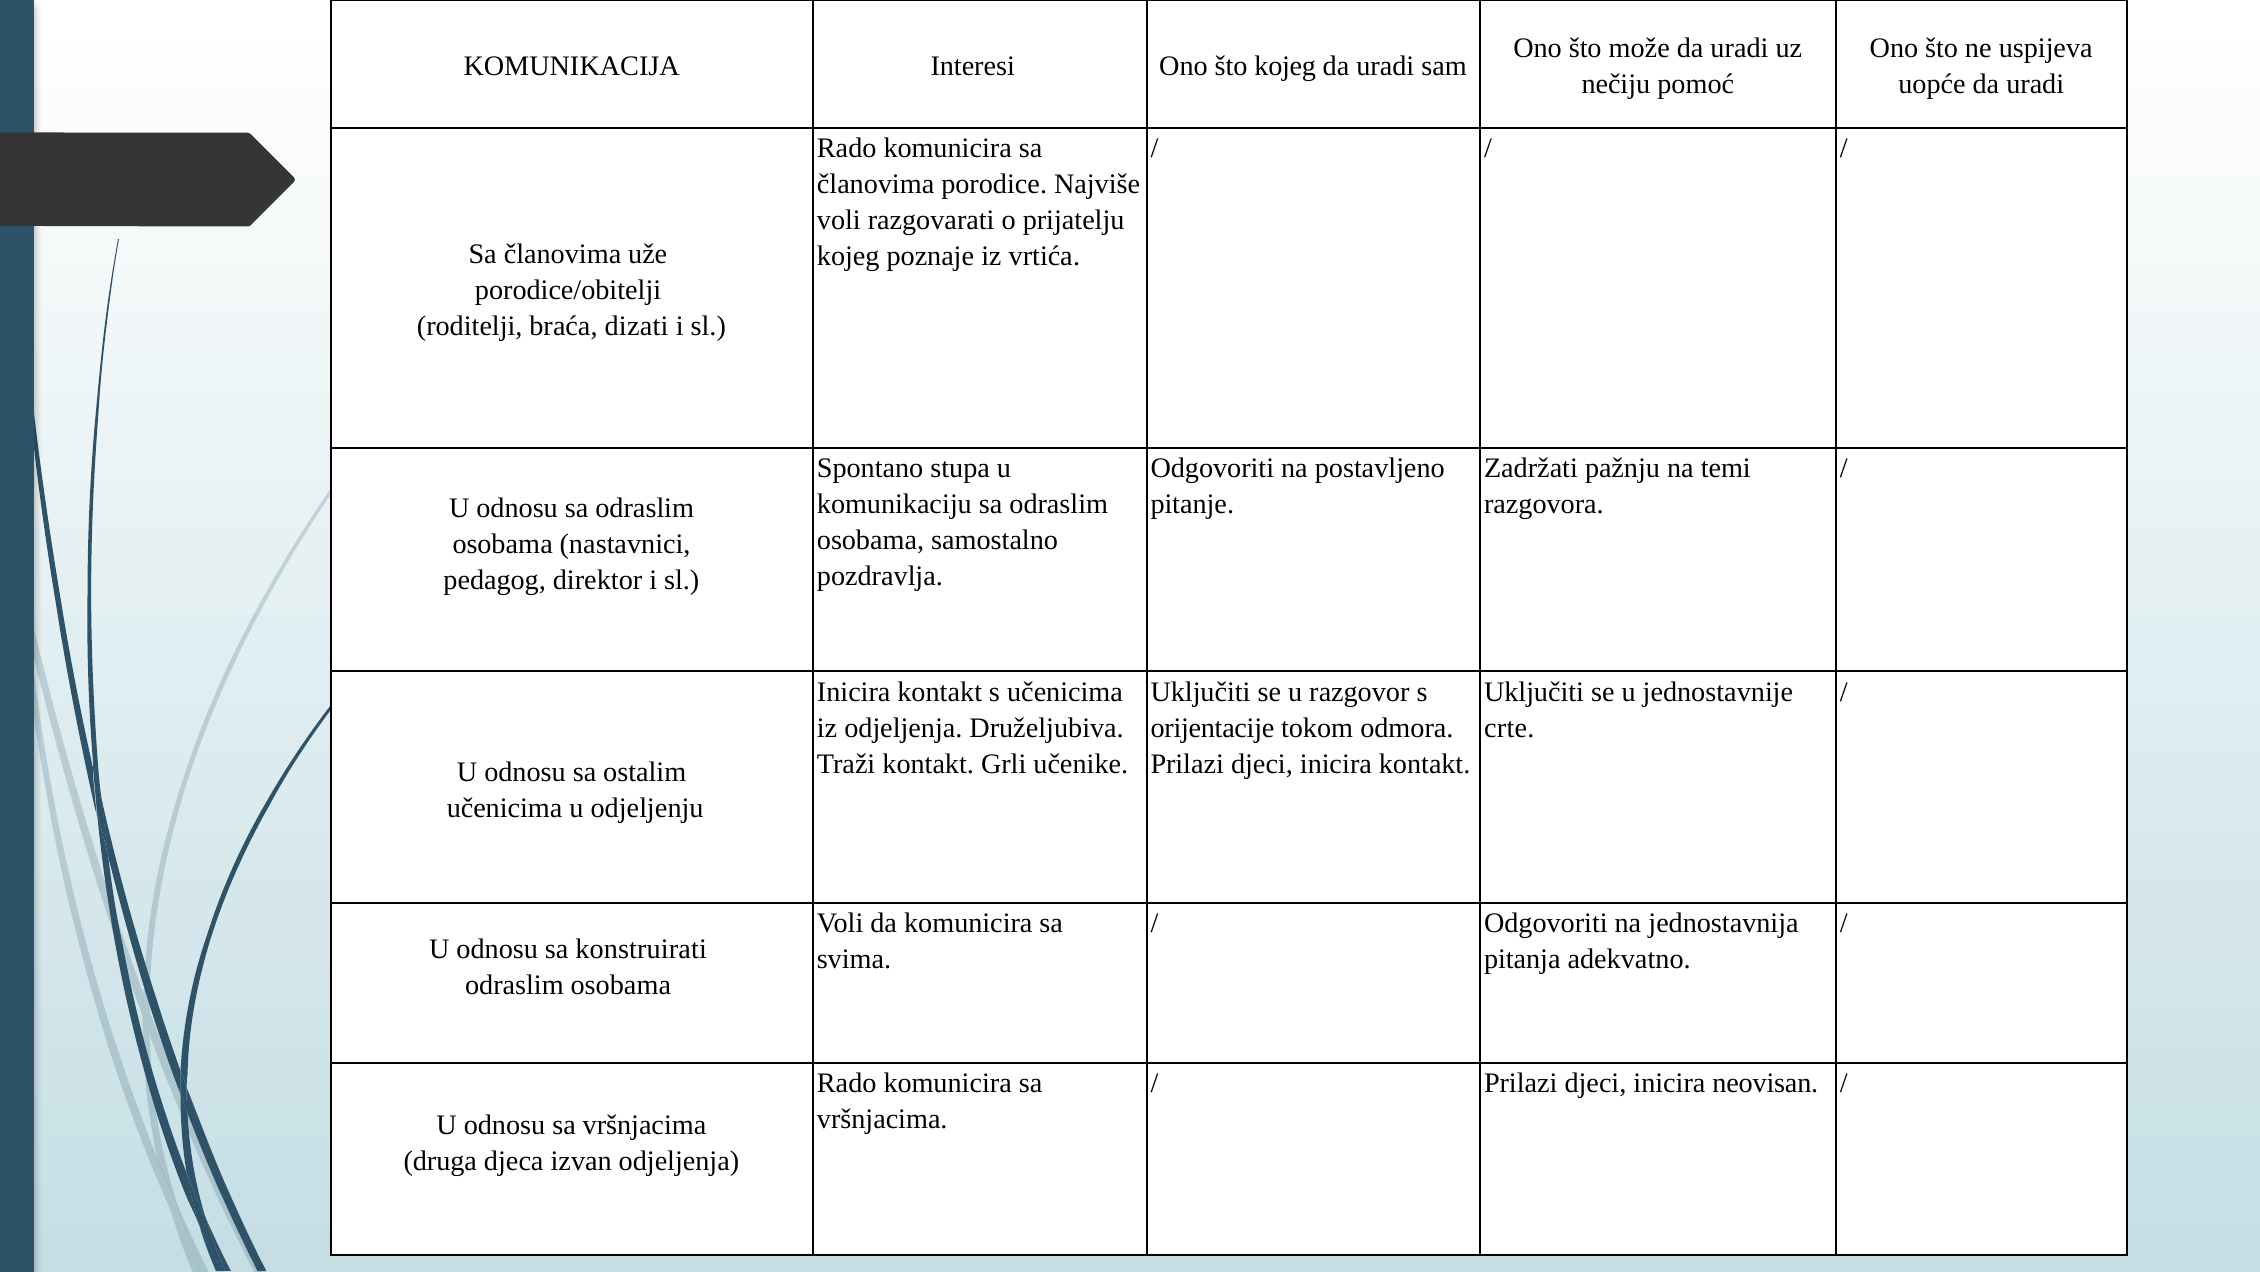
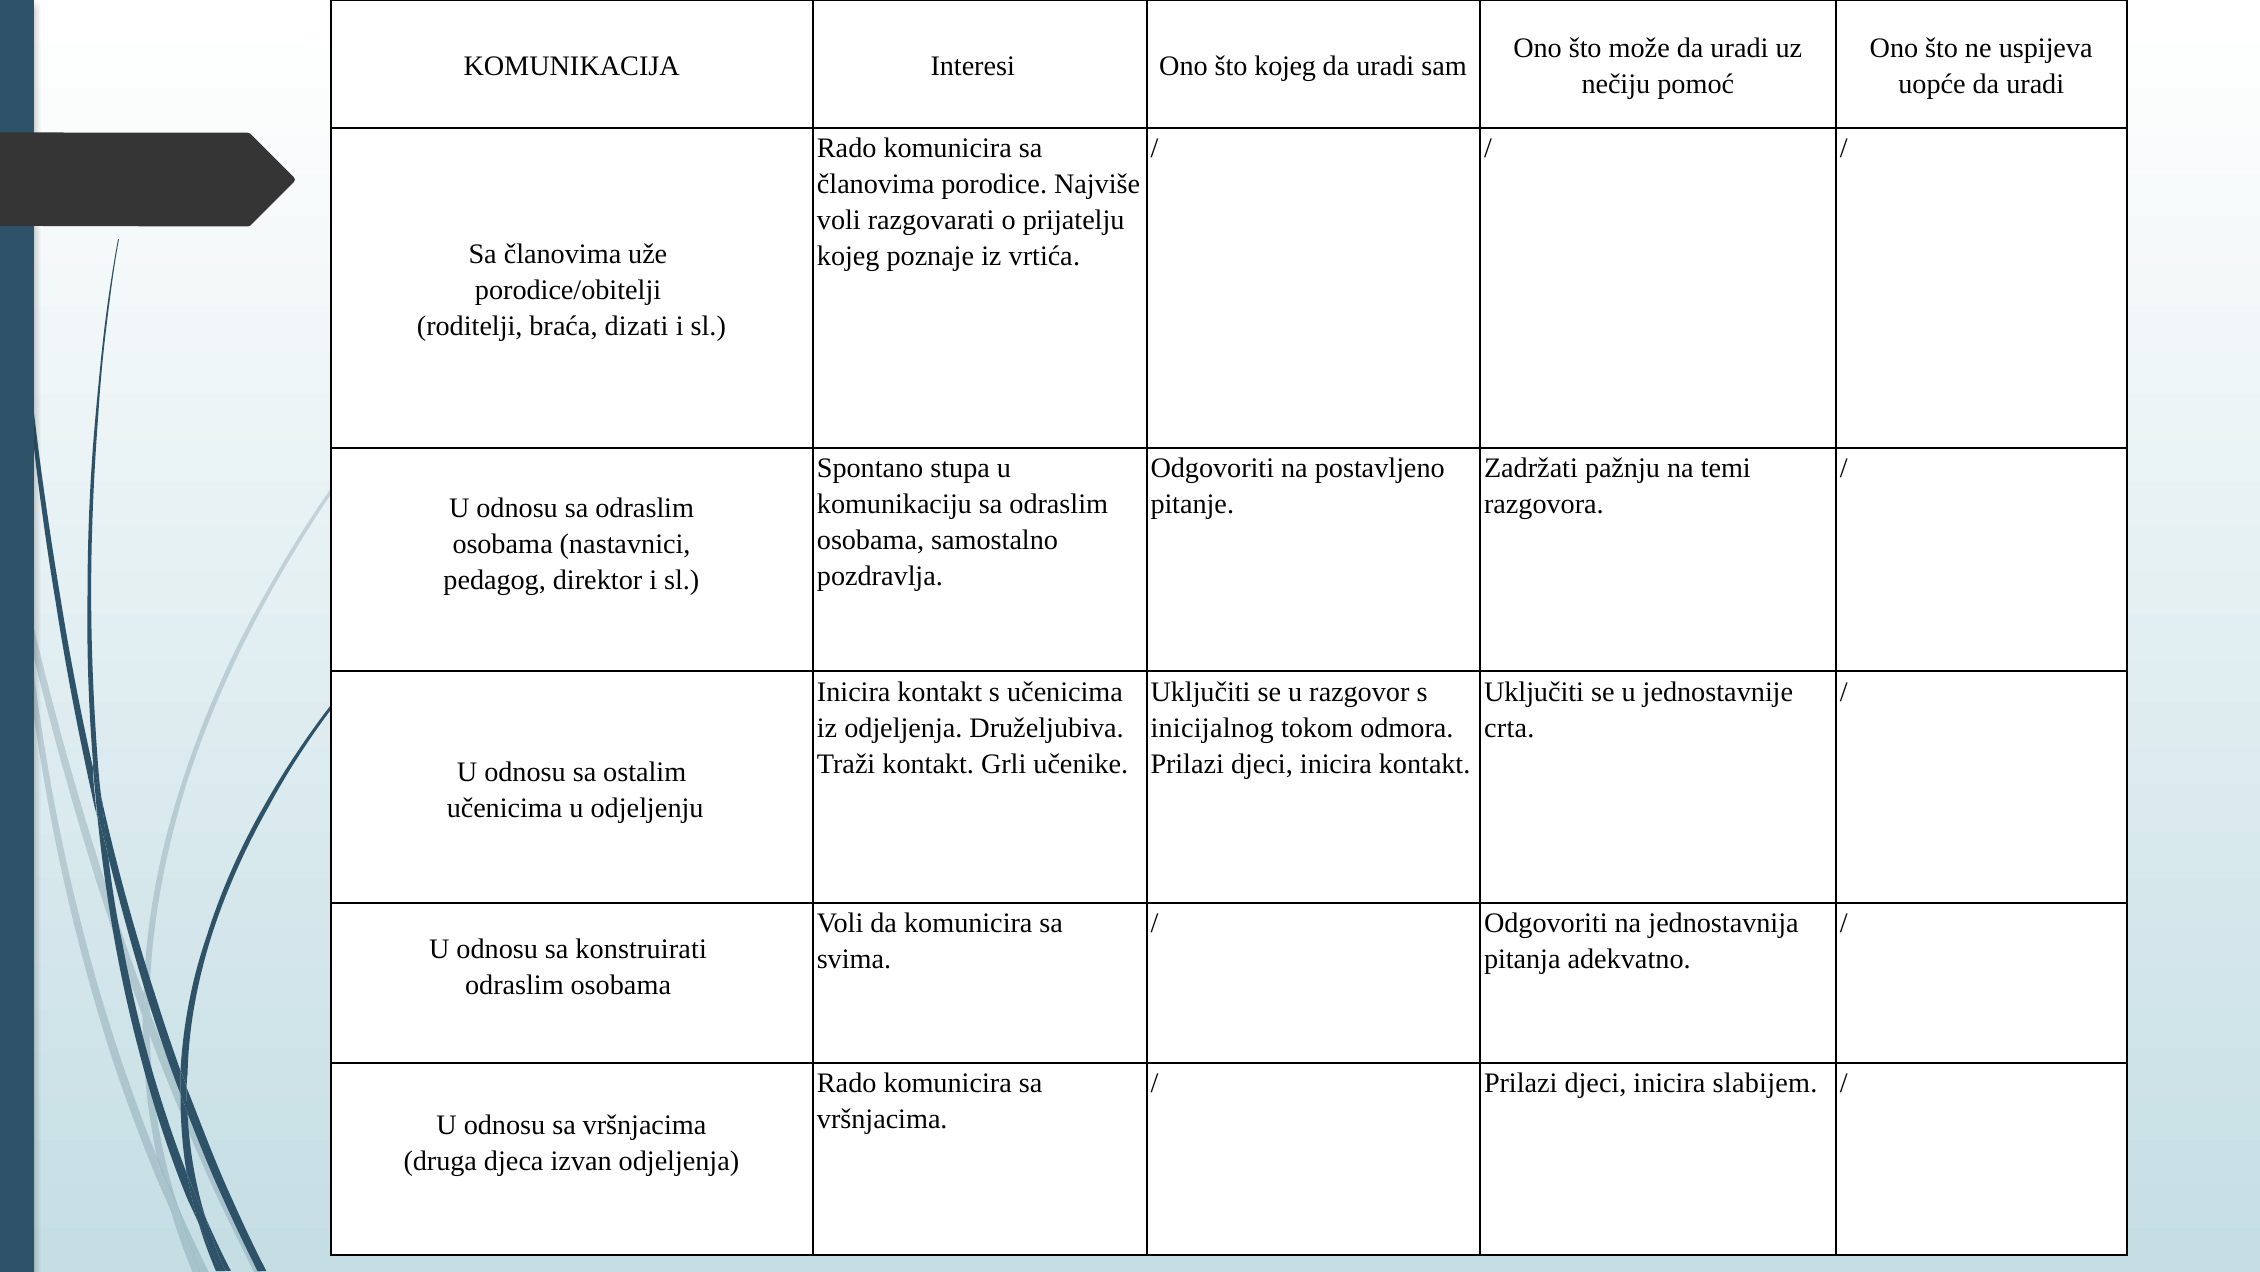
orijentacije: orijentacije -> inicijalnog
crte: crte -> crta
neovisan: neovisan -> slabijem
